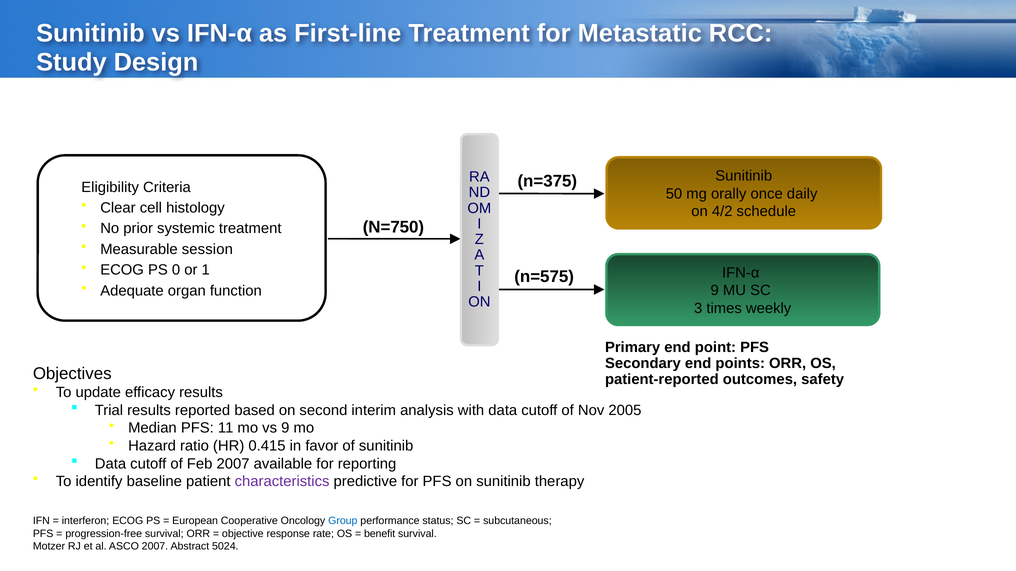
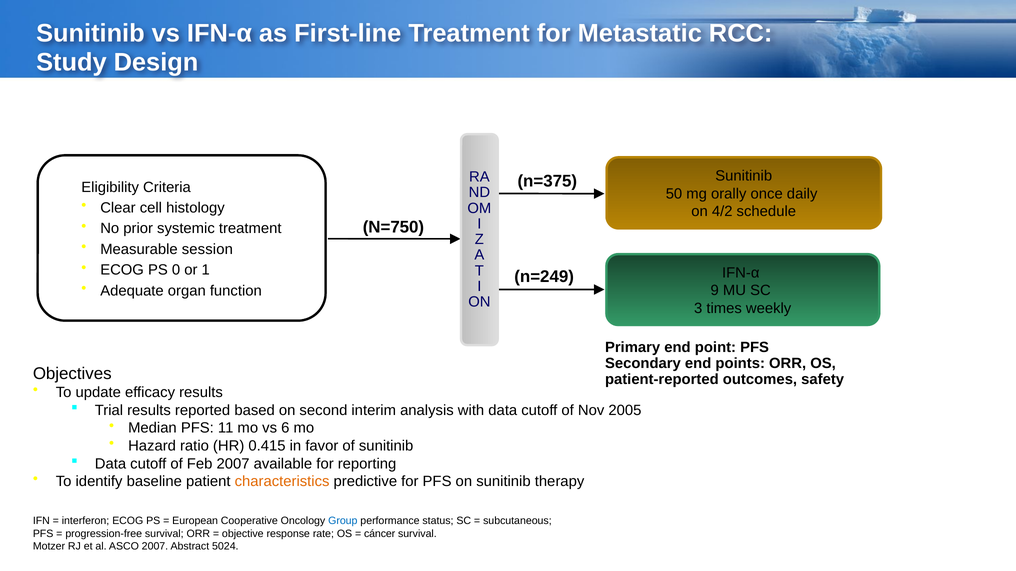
n=575: n=575 -> n=249
vs 9: 9 -> 6
characteristics colour: purple -> orange
benefit: benefit -> cáncer
